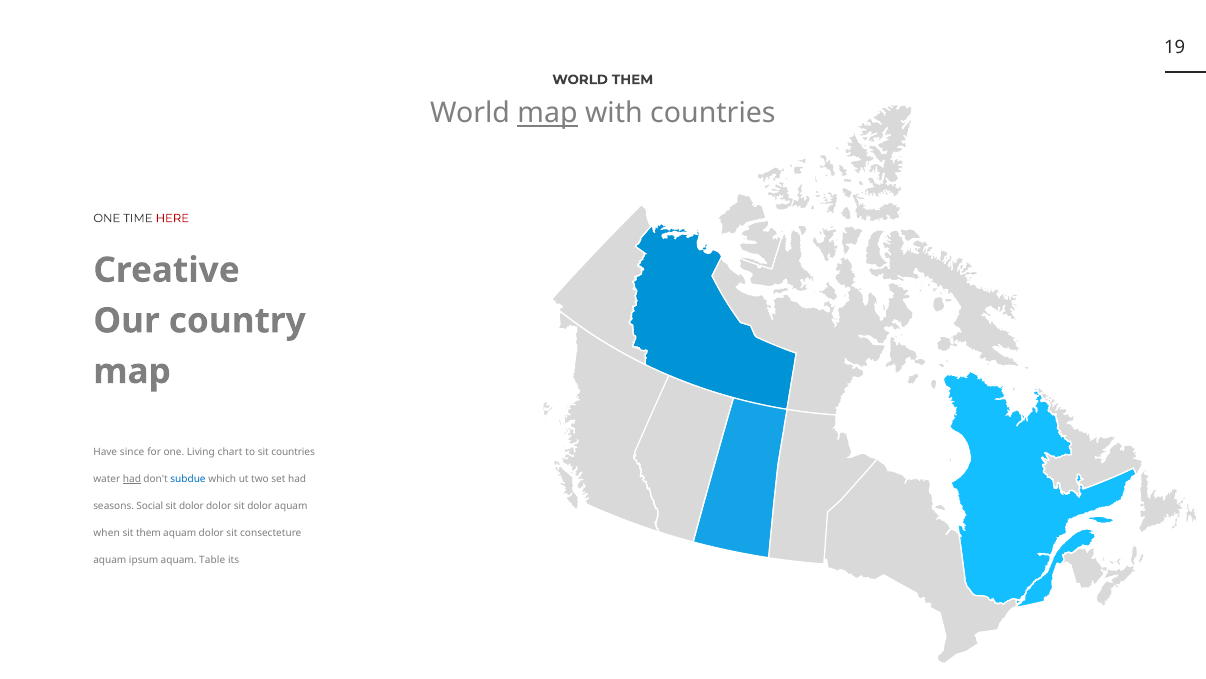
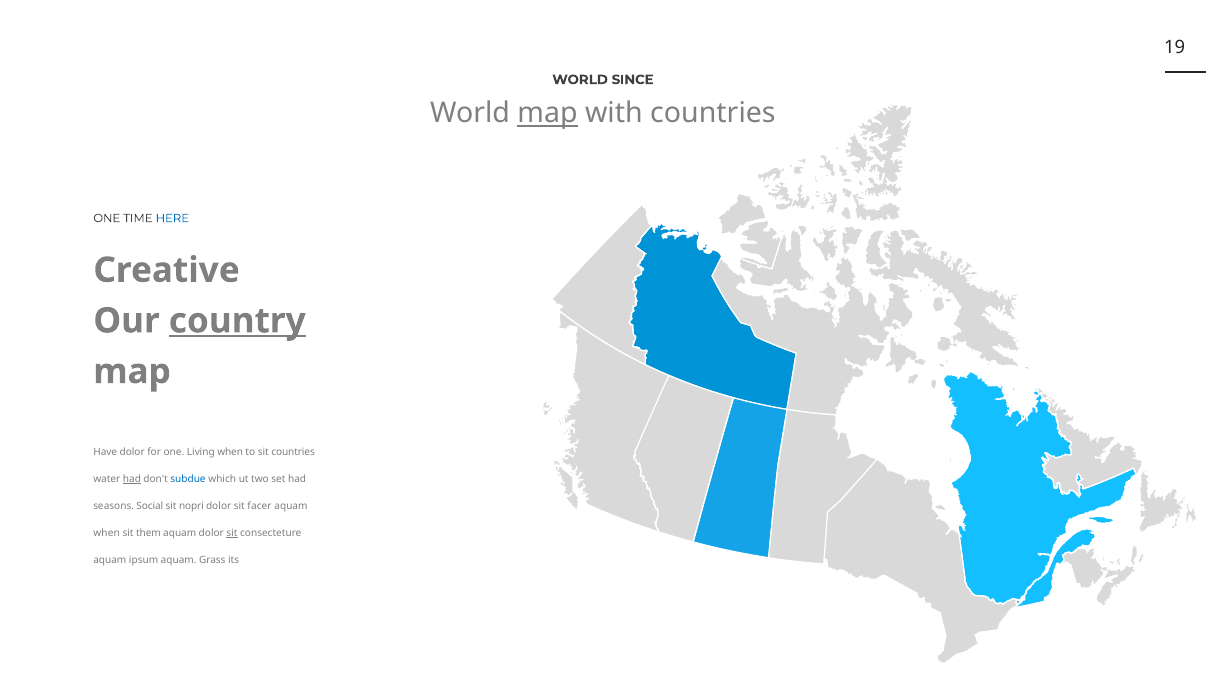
WORLD THEM: THEM -> SINCE
HERE colour: red -> blue
country underline: none -> present
Have since: since -> dolor
Living chart: chart -> when
dolor at (191, 506): dolor -> nopri
dolor sit dolor: dolor -> facer
sit at (232, 533) underline: none -> present
Table: Table -> Grass
